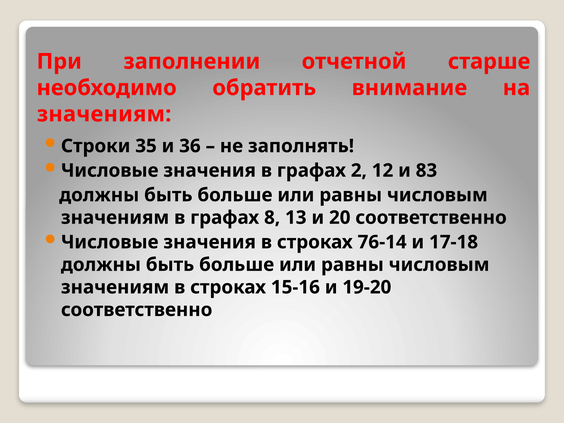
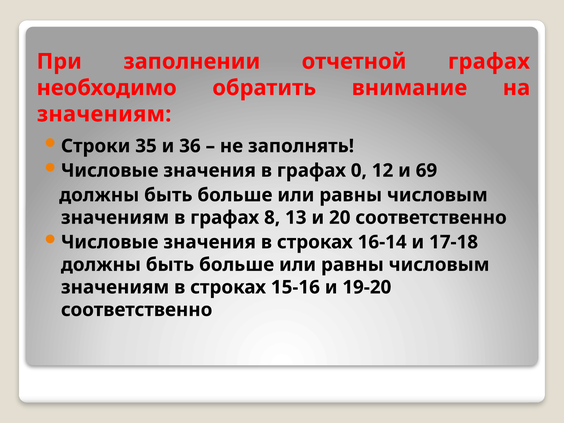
отчетной старше: старше -> графах
2: 2 -> 0
83: 83 -> 69
76-14: 76-14 -> 16-14
